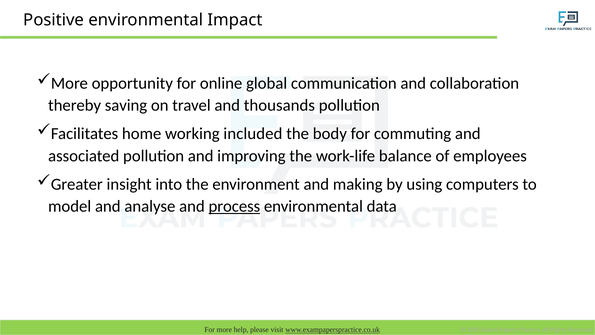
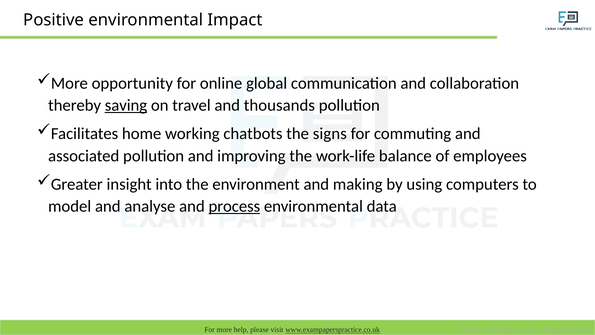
saving underline: none -> present
included: included -> chatbots
body: body -> signs
